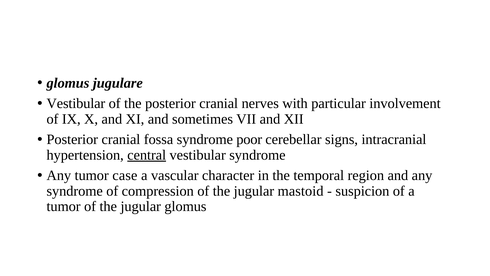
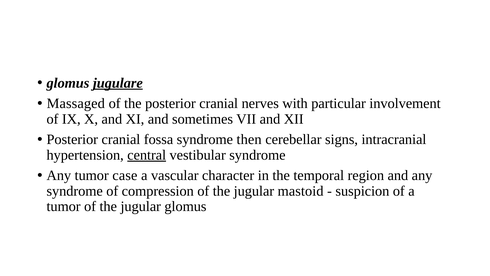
jugulare underline: none -> present
Vestibular at (76, 103): Vestibular -> Massaged
poor: poor -> then
